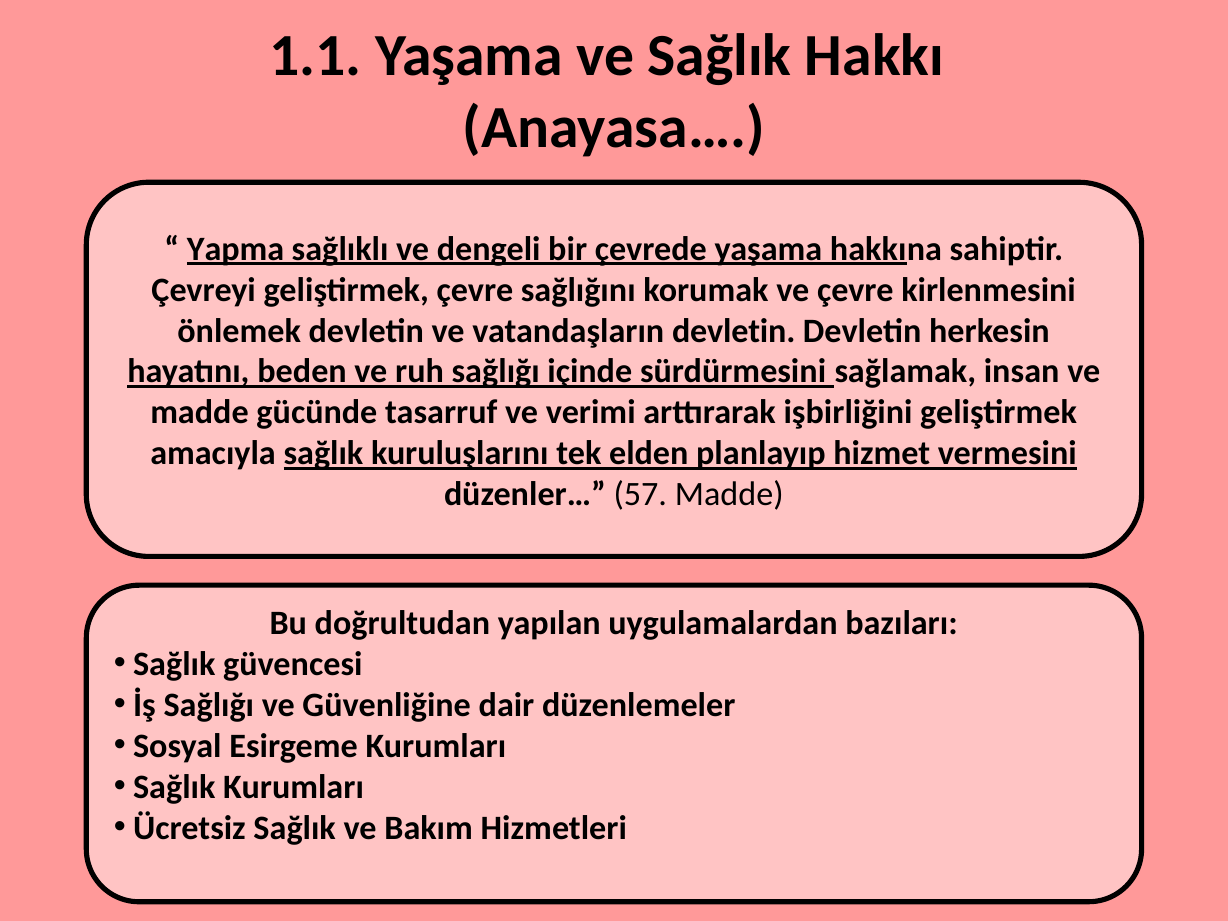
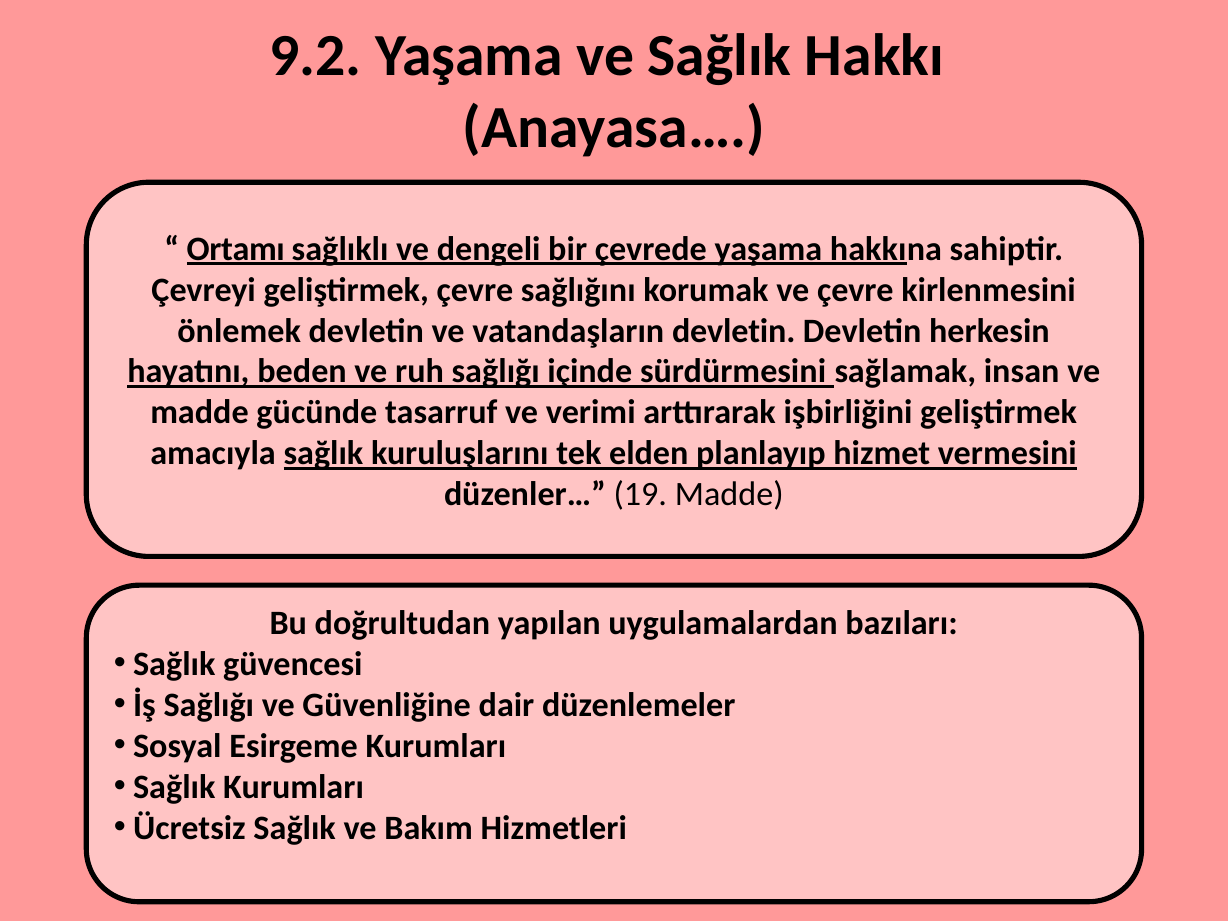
1.1: 1.1 -> 9.2
Yapma: Yapma -> Ortamı
57: 57 -> 19
